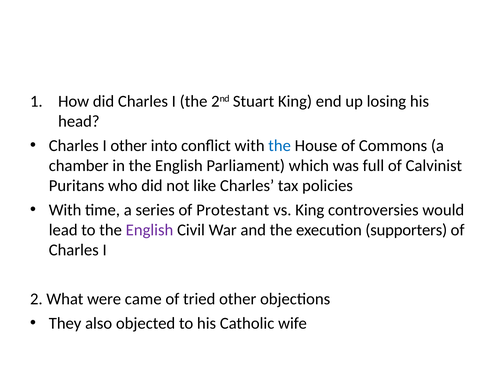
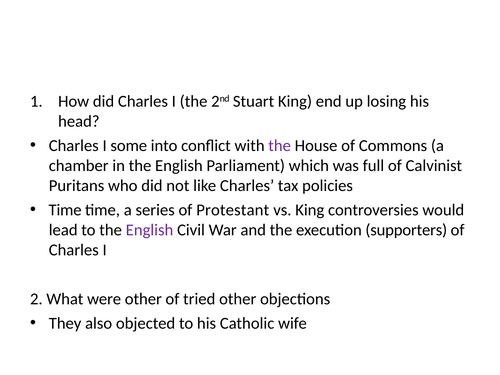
I other: other -> some
the at (280, 146) colour: blue -> purple
With at (65, 210): With -> Time
were came: came -> other
